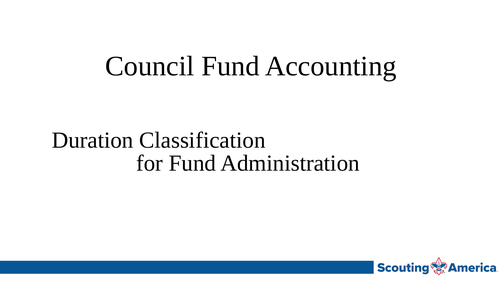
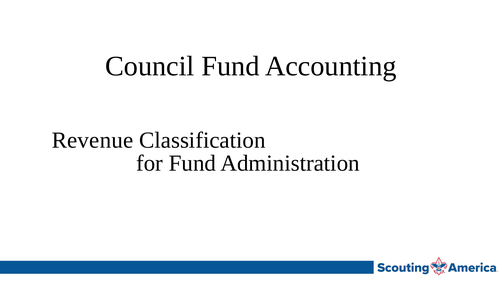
Duration: Duration -> Revenue
